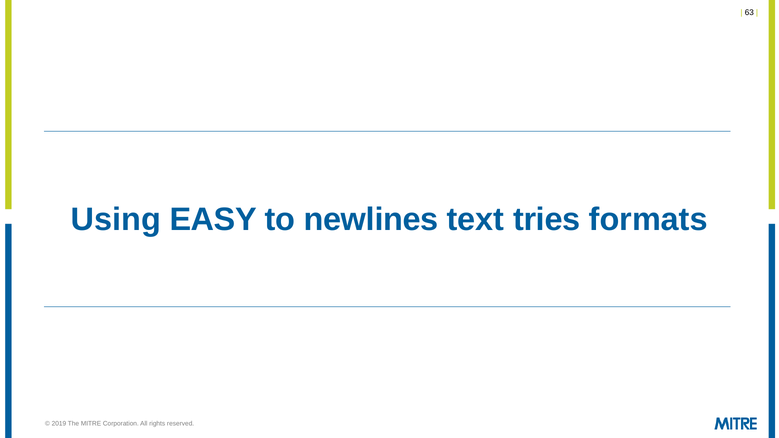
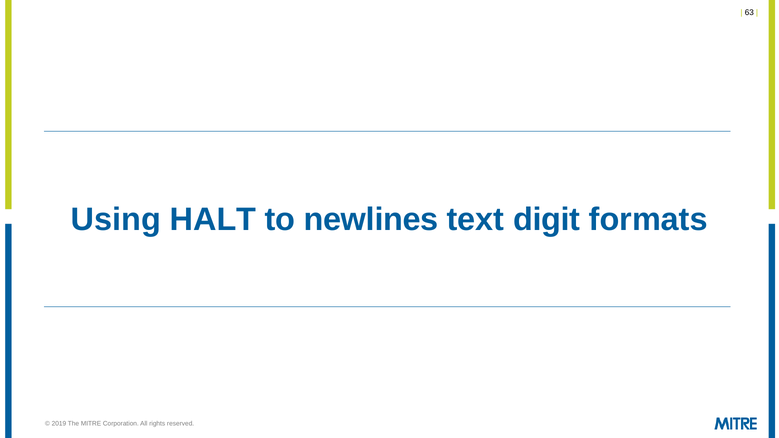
EASY: EASY -> HALT
tries: tries -> digit
